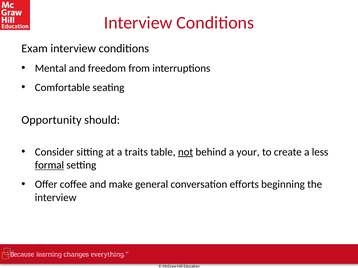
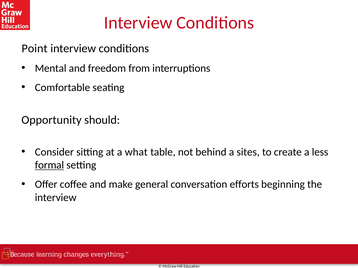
Exam: Exam -> Point
traits: traits -> what
not underline: present -> none
your: your -> sites
